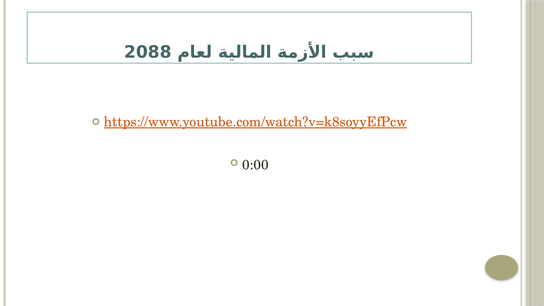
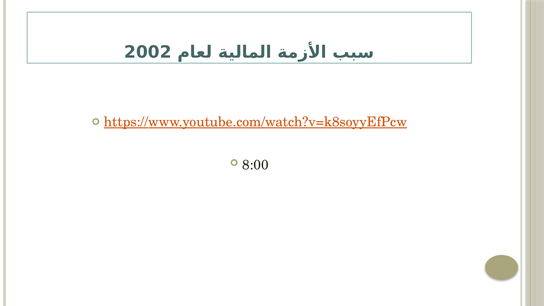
2088: 2088 -> 2002
0:00: 0:00 -> 8:00
